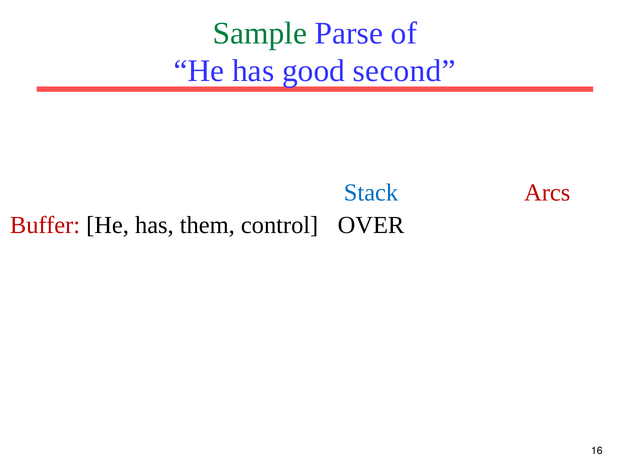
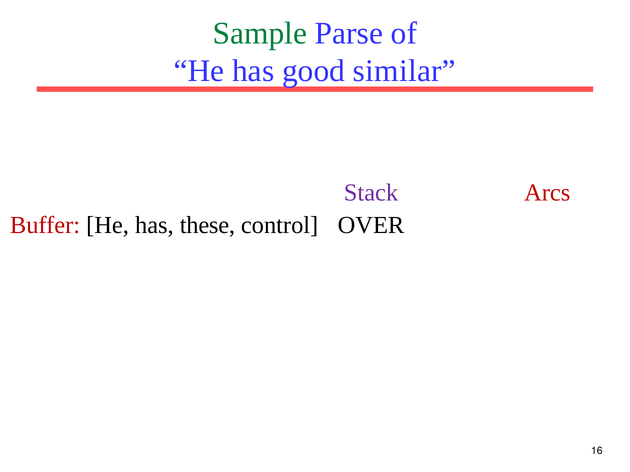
second: second -> similar
Stack colour: blue -> purple
them: them -> these
